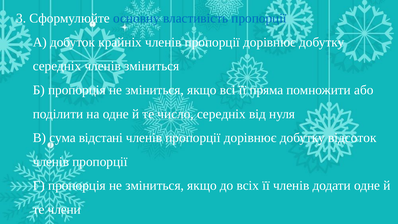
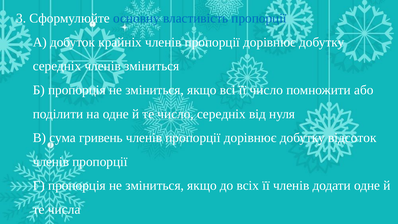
її пряма: пряма -> число
відстані: відстані -> гривень
члени: члени -> числа
